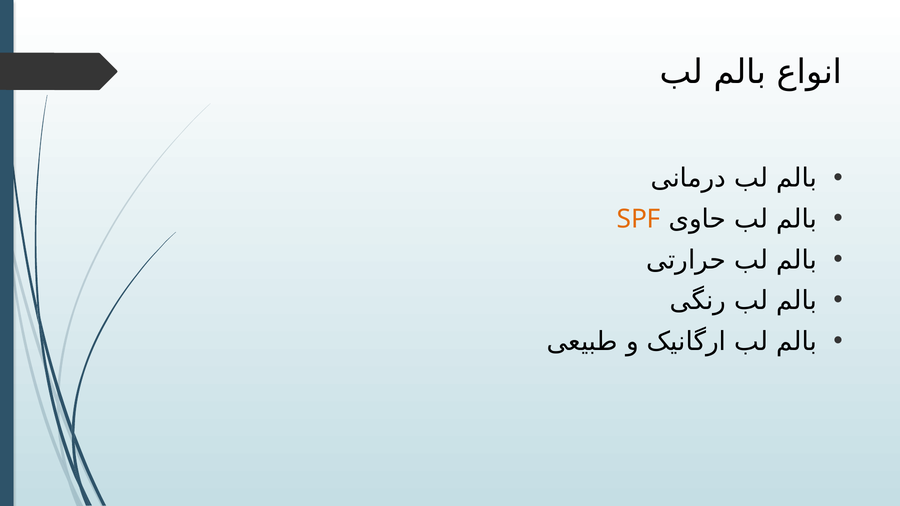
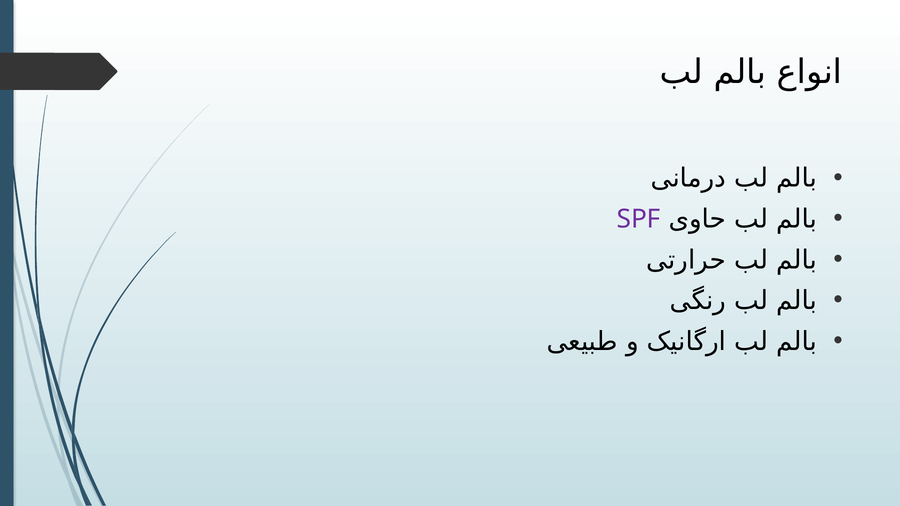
SPF colour: orange -> purple
